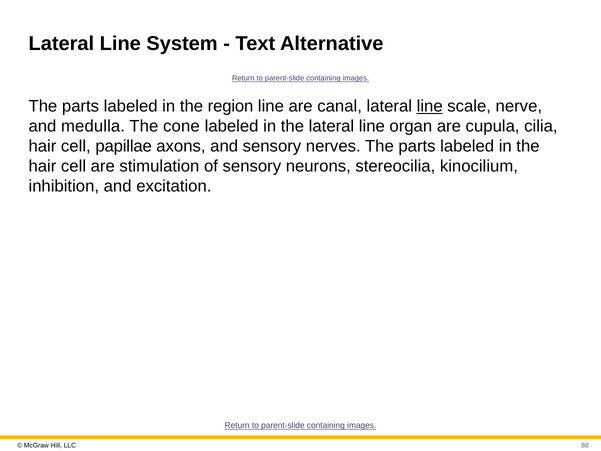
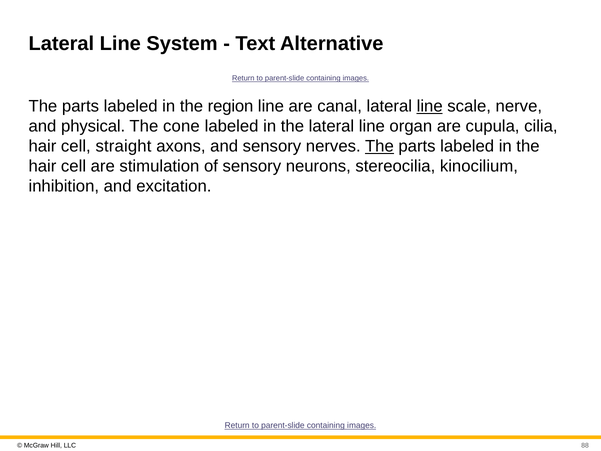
medulla: medulla -> physical
papillae: papillae -> straight
The at (379, 146) underline: none -> present
